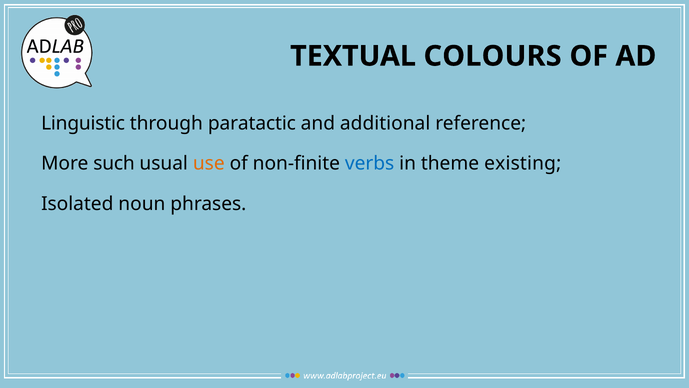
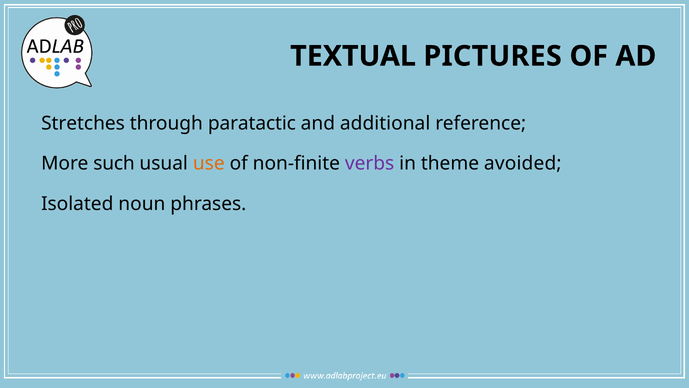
COLOURS: COLOURS -> PICTURES
Linguistic: Linguistic -> Stretches
verbs colour: blue -> purple
existing: existing -> avoided
